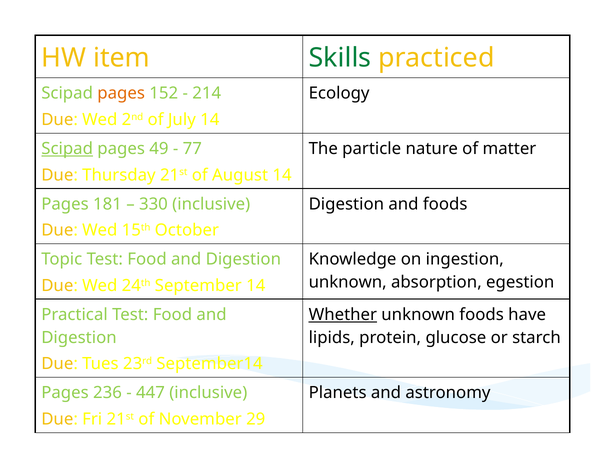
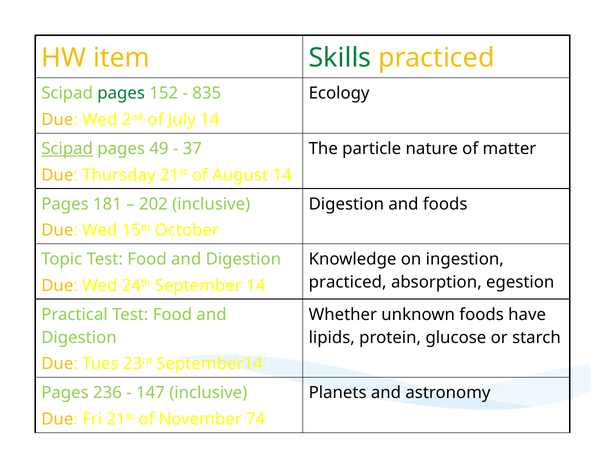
pages at (121, 93) colour: orange -> green
214: 214 -> 835
77: 77 -> 37
330: 330 -> 202
unknown at (348, 282): unknown -> practiced
Whether underline: present -> none
447: 447 -> 147
29: 29 -> 74
